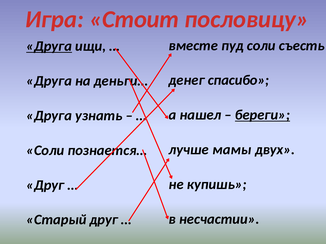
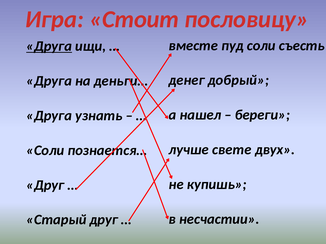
спасибо: спасибо -> добрый
береги underline: present -> none
мамы: мамы -> свете
